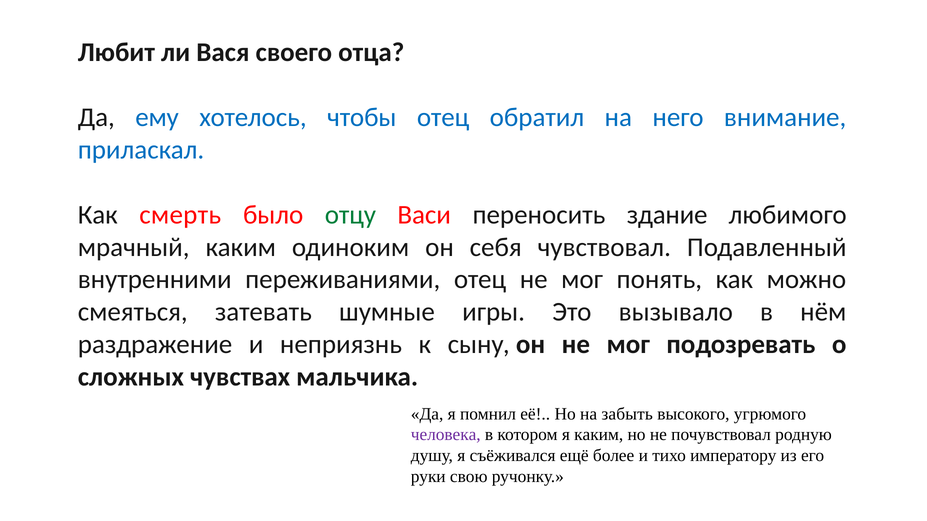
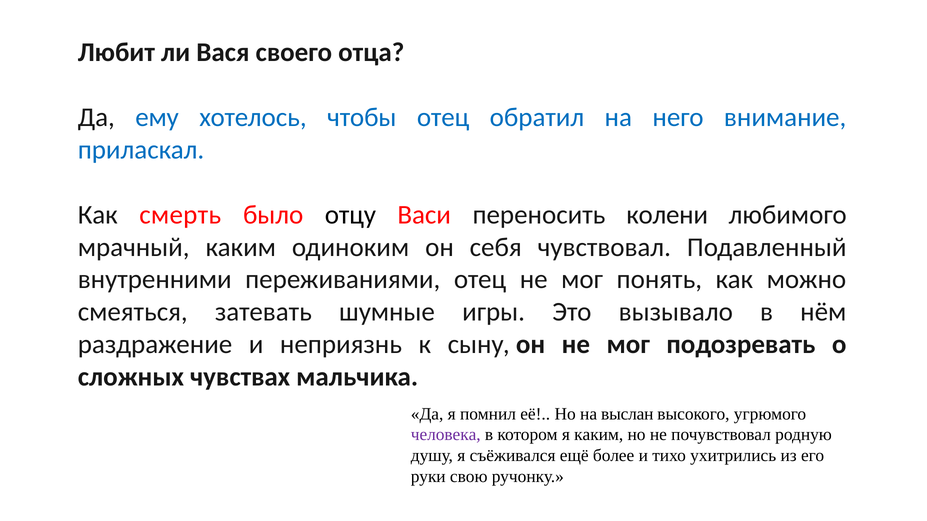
отцу colour: green -> black
здание: здание -> колени
забыть: забыть -> выслан
императору: императору -> ухитрились
